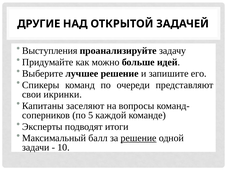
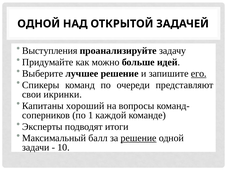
ДРУГИЕ at (39, 24): ДРУГИЕ -> ОДНОЙ
его underline: none -> present
заселяют: заселяют -> хороший
5: 5 -> 1
